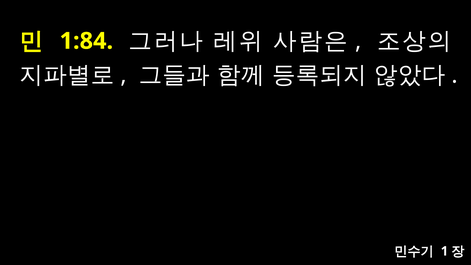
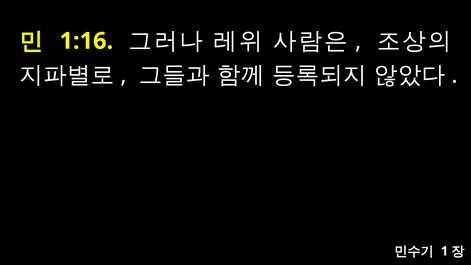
1:84: 1:84 -> 1:16
